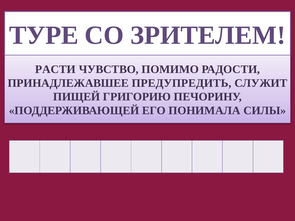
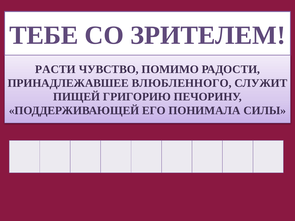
ТУРЕ: ТУРЕ -> ТЕБЕ
ПРЕДУПРЕДИТЬ: ПРЕДУПРЕДИТЬ -> ВЛЮБЛЕННОГО
